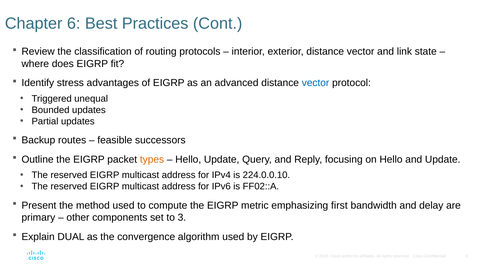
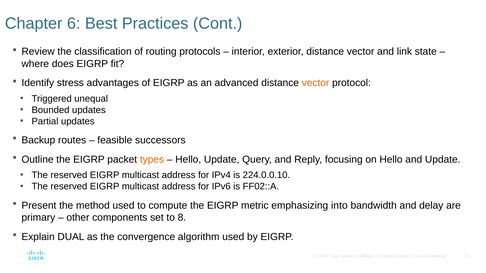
vector at (316, 83) colour: blue -> orange
first: first -> into
to 3: 3 -> 8
